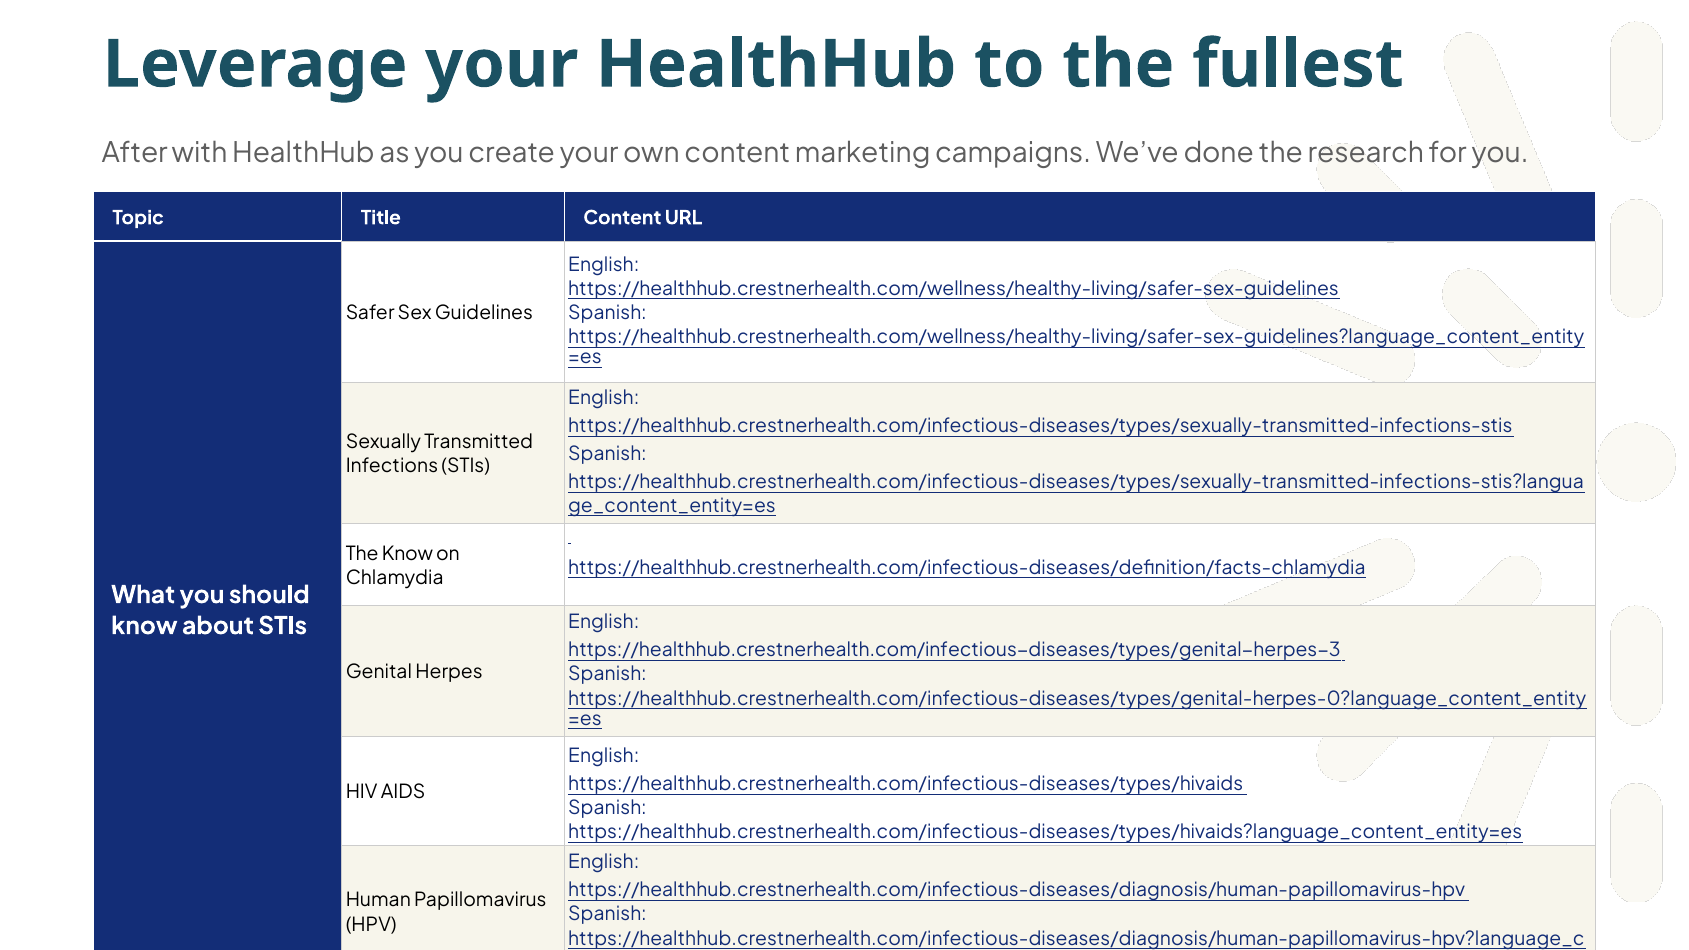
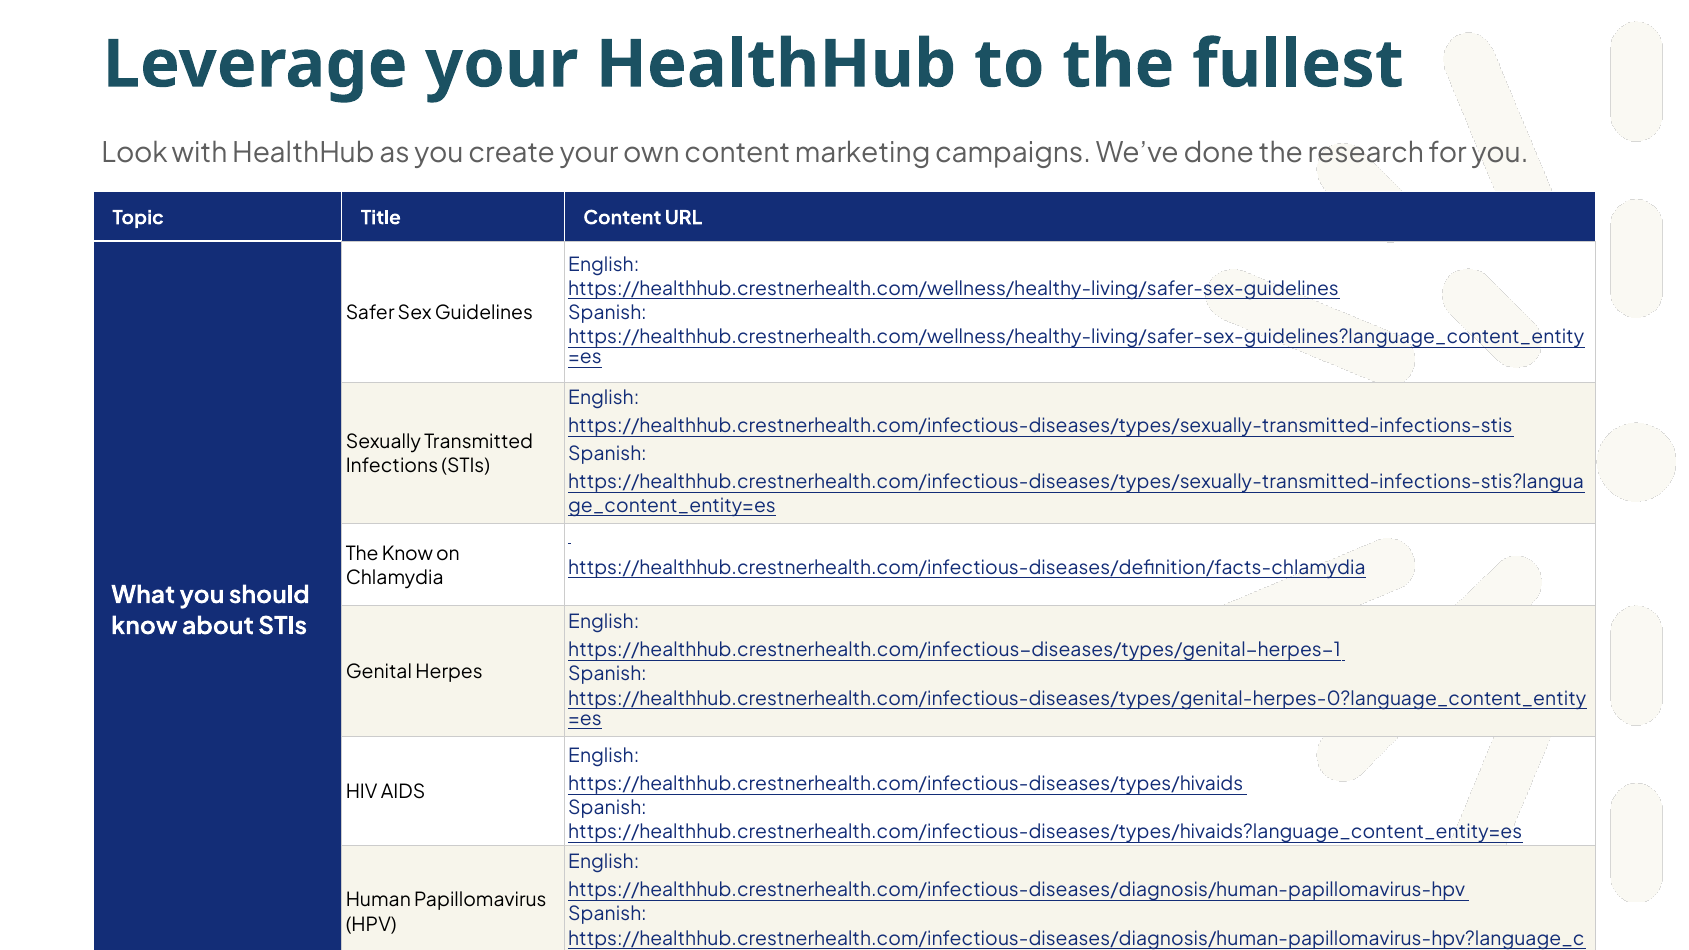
After: After -> Look
https://healthhub.crestnerhealth.com/infectious-diseases/types/genital-herpes-3: https://healthhub.crestnerhealth.com/infectious-diseases/types/genital-herpes-3 -> https://healthhub.crestnerhealth.com/infectious-diseases/types/genital-herpes-1
